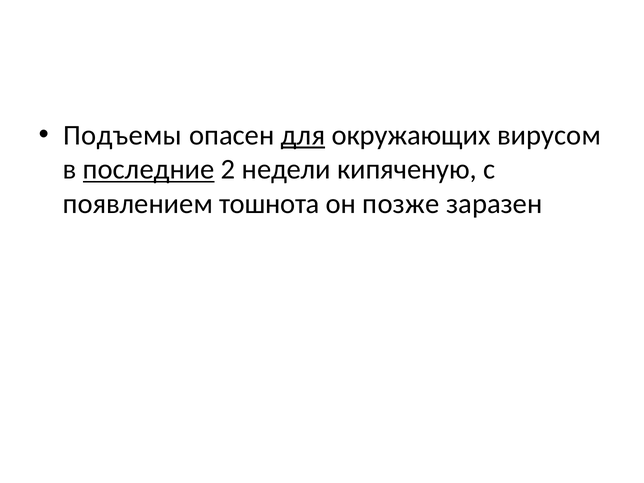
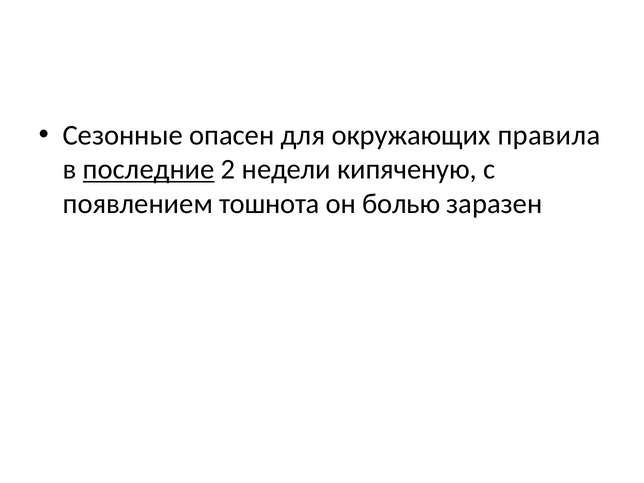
Подъемы: Подъемы -> Сезонные
для underline: present -> none
вирусом: вирусом -> правила
позже: позже -> болью
